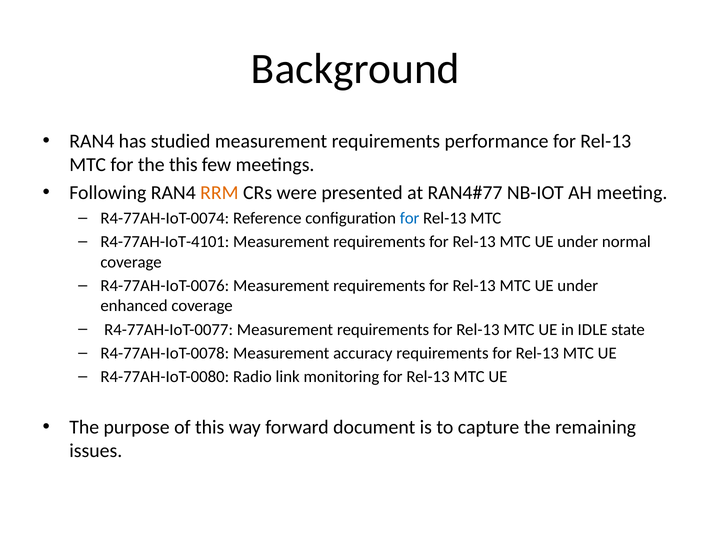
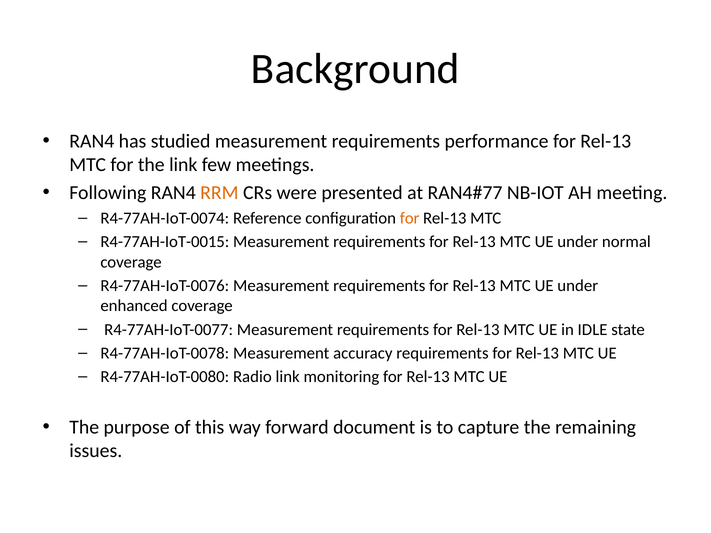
the this: this -> link
for at (410, 218) colour: blue -> orange
R4-77AH-IoT-4101: R4-77AH-IoT-4101 -> R4-77AH-IoT-0015
